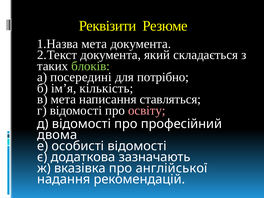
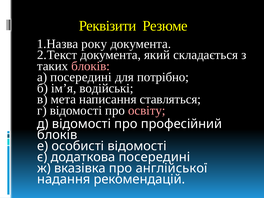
1.Назва мета: мета -> року
блоків at (91, 66) colour: light green -> pink
кількість: кількість -> водійські
двома at (57, 135): двома -> блоків
додаткова зазначають: зазначають -> посередині
